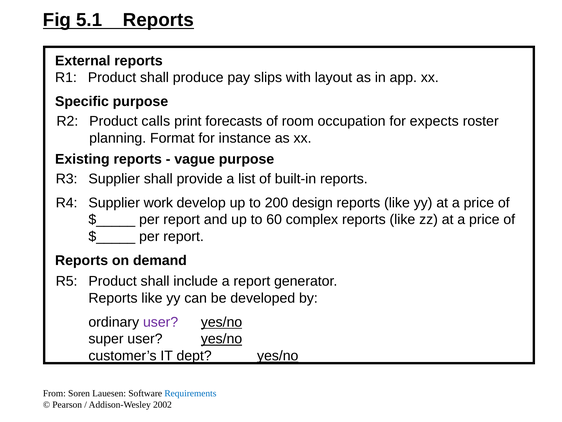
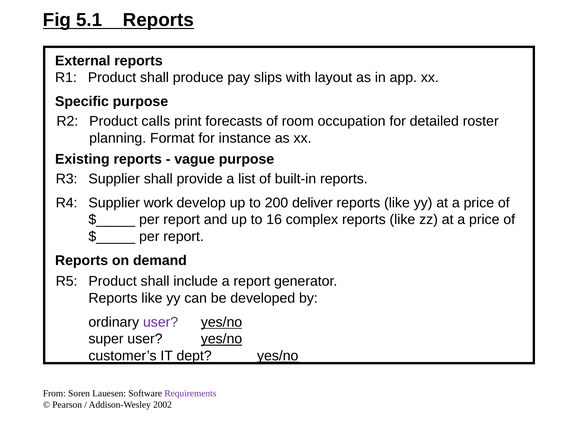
expects: expects -> detailed
design: design -> deliver
60: 60 -> 16
Requirements colour: blue -> purple
